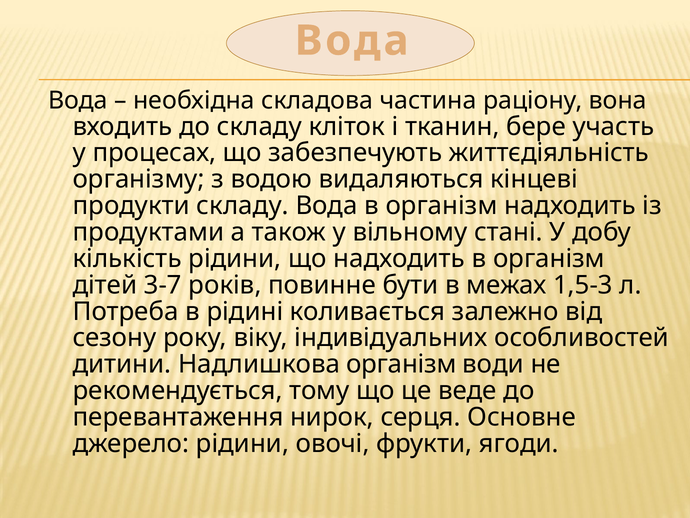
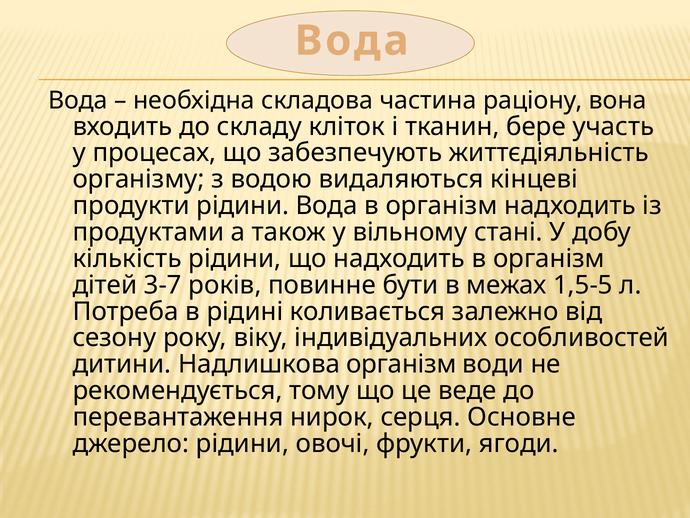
продукти складу: складу -> рідини
1,5-3: 1,5-3 -> 1,5-5
